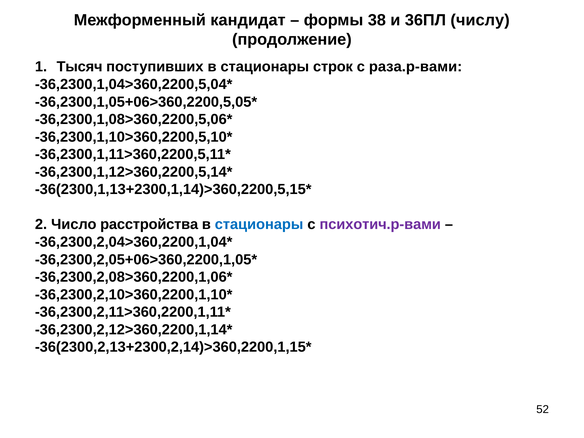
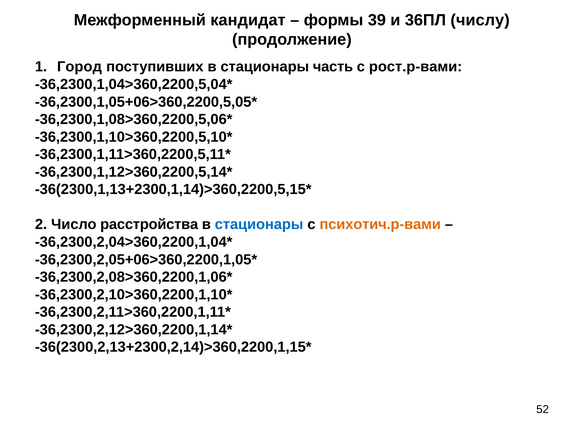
38: 38 -> 39
Тысяч: Тысяч -> Город
строк: строк -> часть
раза.р-вами: раза.р-вами -> рост.р-вами
психотич.р-вами colour: purple -> orange
